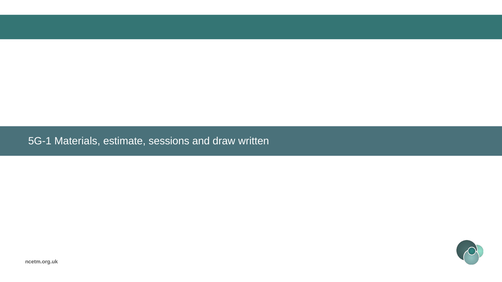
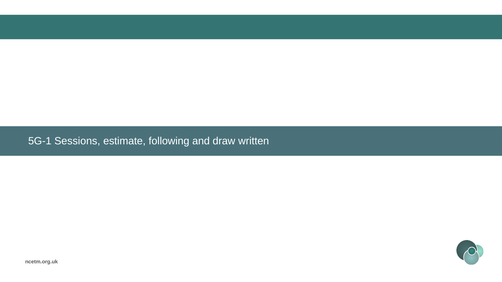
Materials: Materials -> Sessions
sessions: sessions -> following
